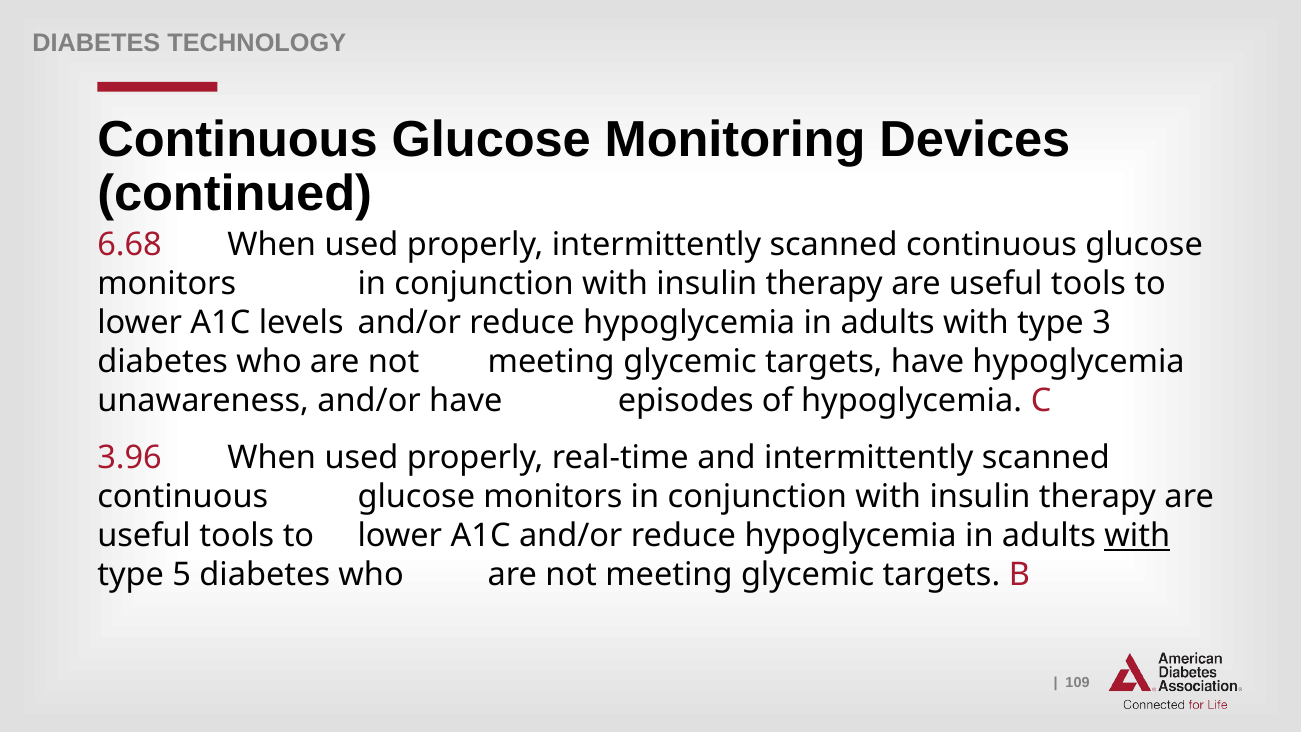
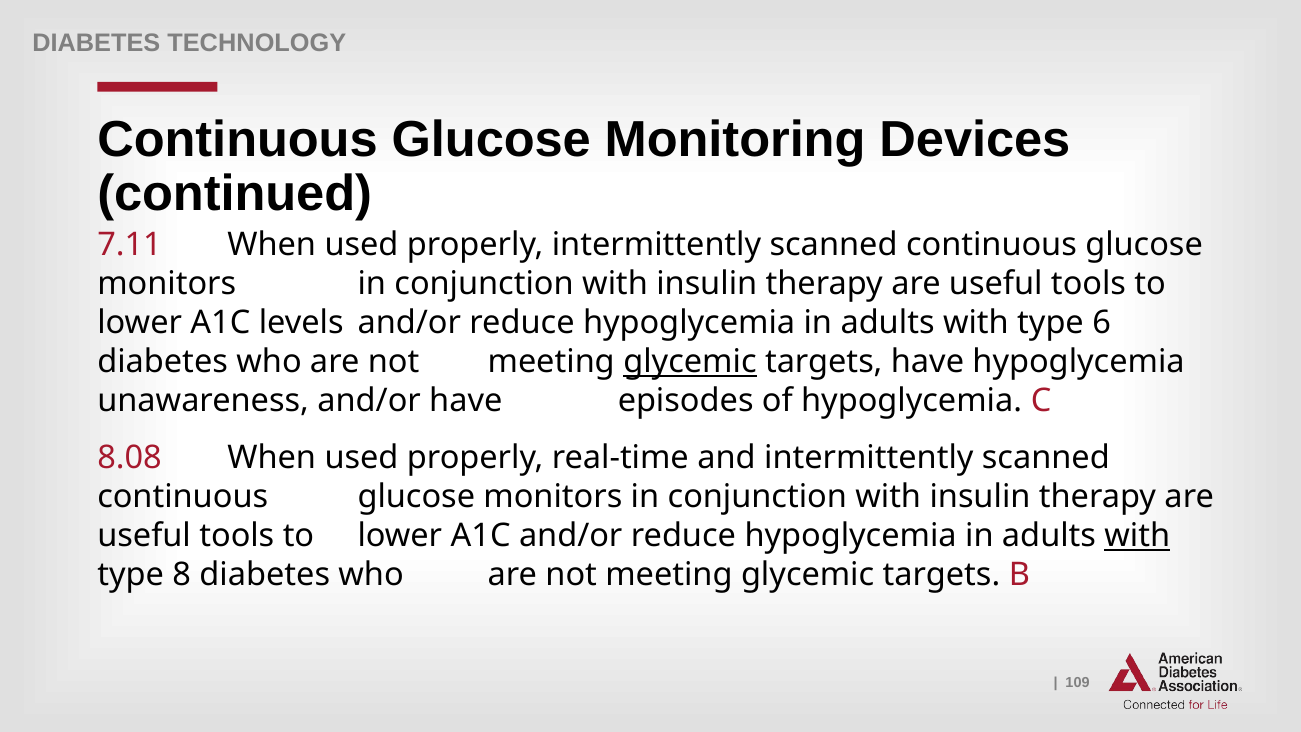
6.68: 6.68 -> 7.11
3: 3 -> 6
glycemic at (690, 362) underline: none -> present
3.96: 3.96 -> 8.08
5: 5 -> 8
